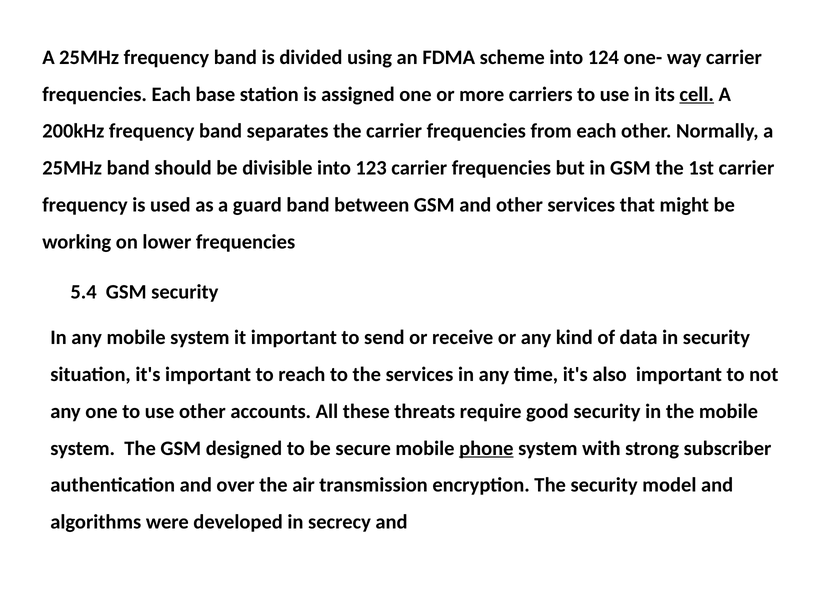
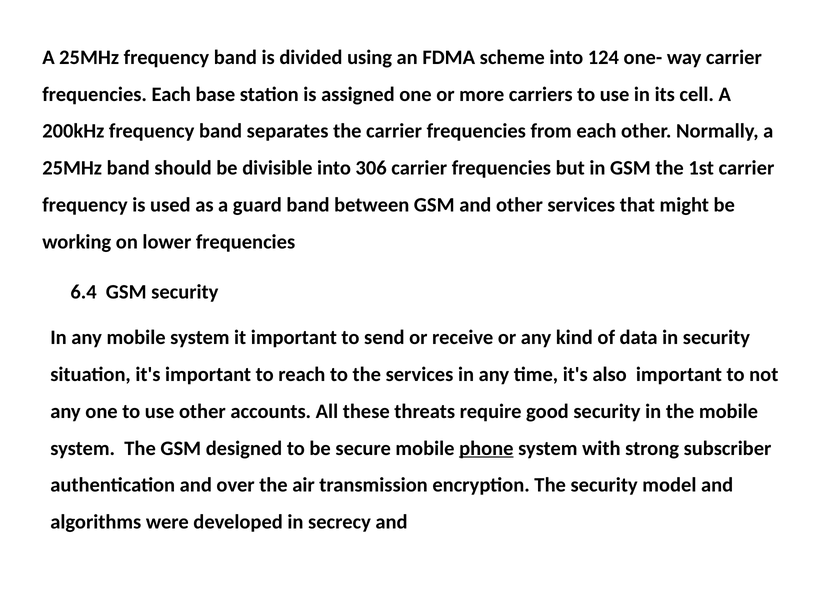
cell underline: present -> none
123: 123 -> 306
5.4: 5.4 -> 6.4
